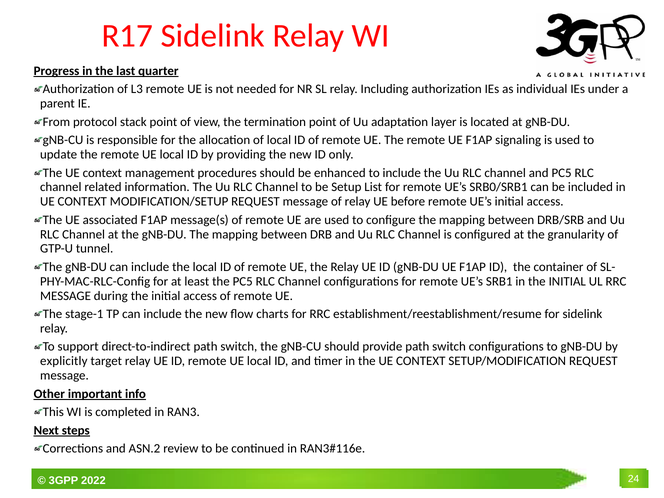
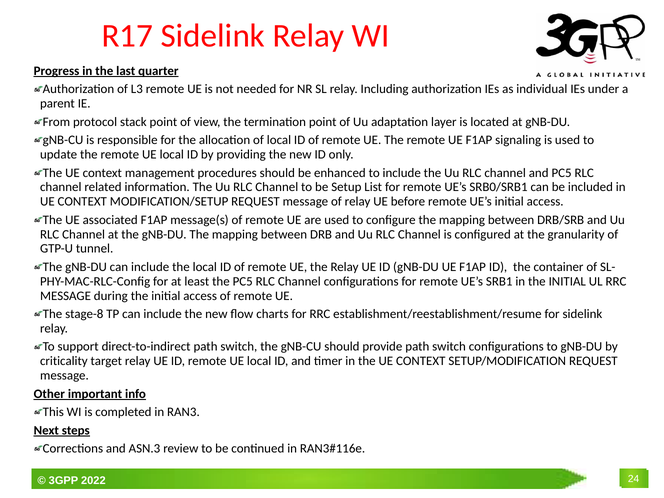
stage-1: stage-1 -> stage-8
explicitly: explicitly -> criticality
ASN.2: ASN.2 -> ASN.3
